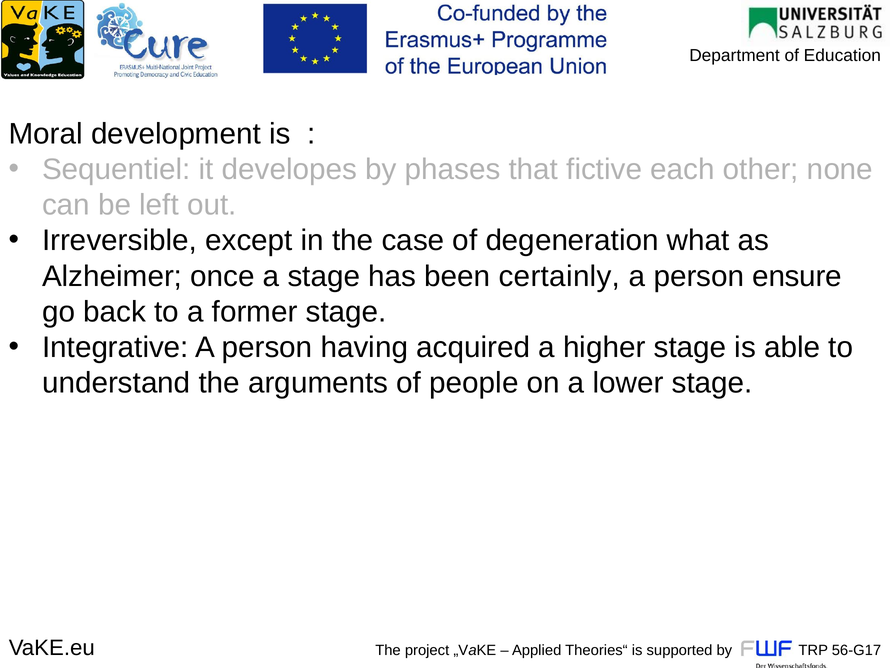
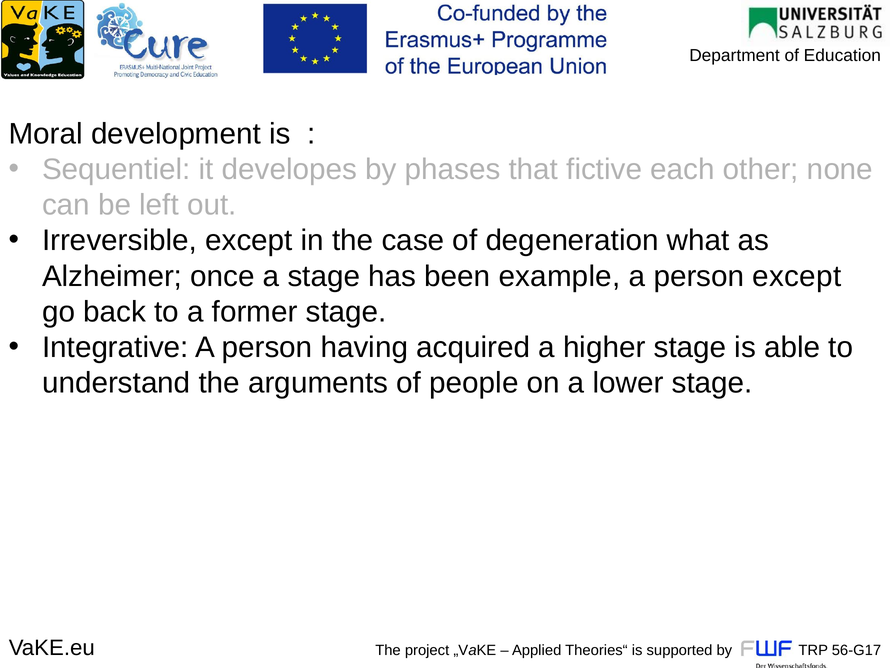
certainly: certainly -> example
person ensure: ensure -> except
